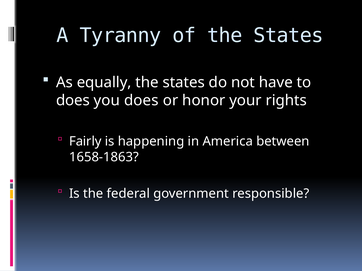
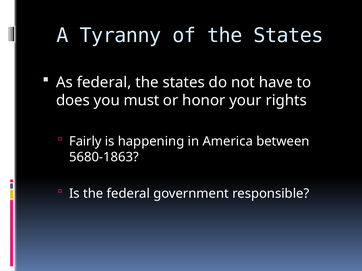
As equally: equally -> federal
you does: does -> must
1658-1863: 1658-1863 -> 5680-1863
